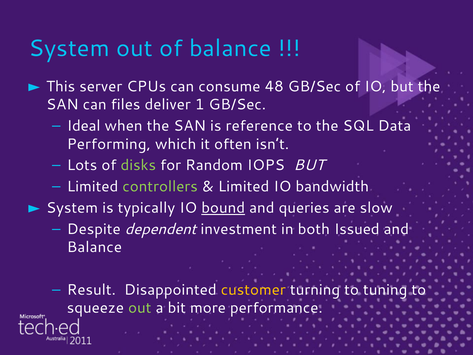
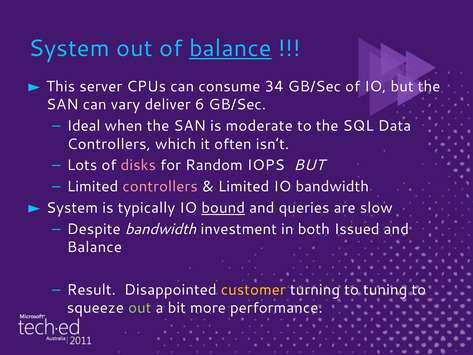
balance at (230, 48) underline: none -> present
48: 48 -> 34
files: files -> vary
1: 1 -> 6
reference: reference -> moderate
Performing at (109, 144): Performing -> Controllers
disks colour: light green -> pink
controllers at (160, 186) colour: light green -> pink
Despite dependent: dependent -> bandwidth
